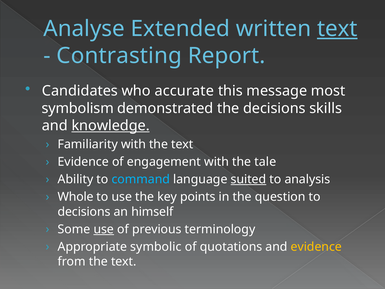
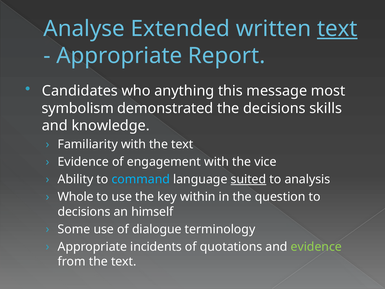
Contrasting at (119, 56): Contrasting -> Appropriate
accurate: accurate -> anything
knowledge underline: present -> none
tale: tale -> vice
points: points -> within
use at (104, 229) underline: present -> none
previous: previous -> dialogue
symbolic: symbolic -> incidents
evidence at (316, 247) colour: yellow -> light green
